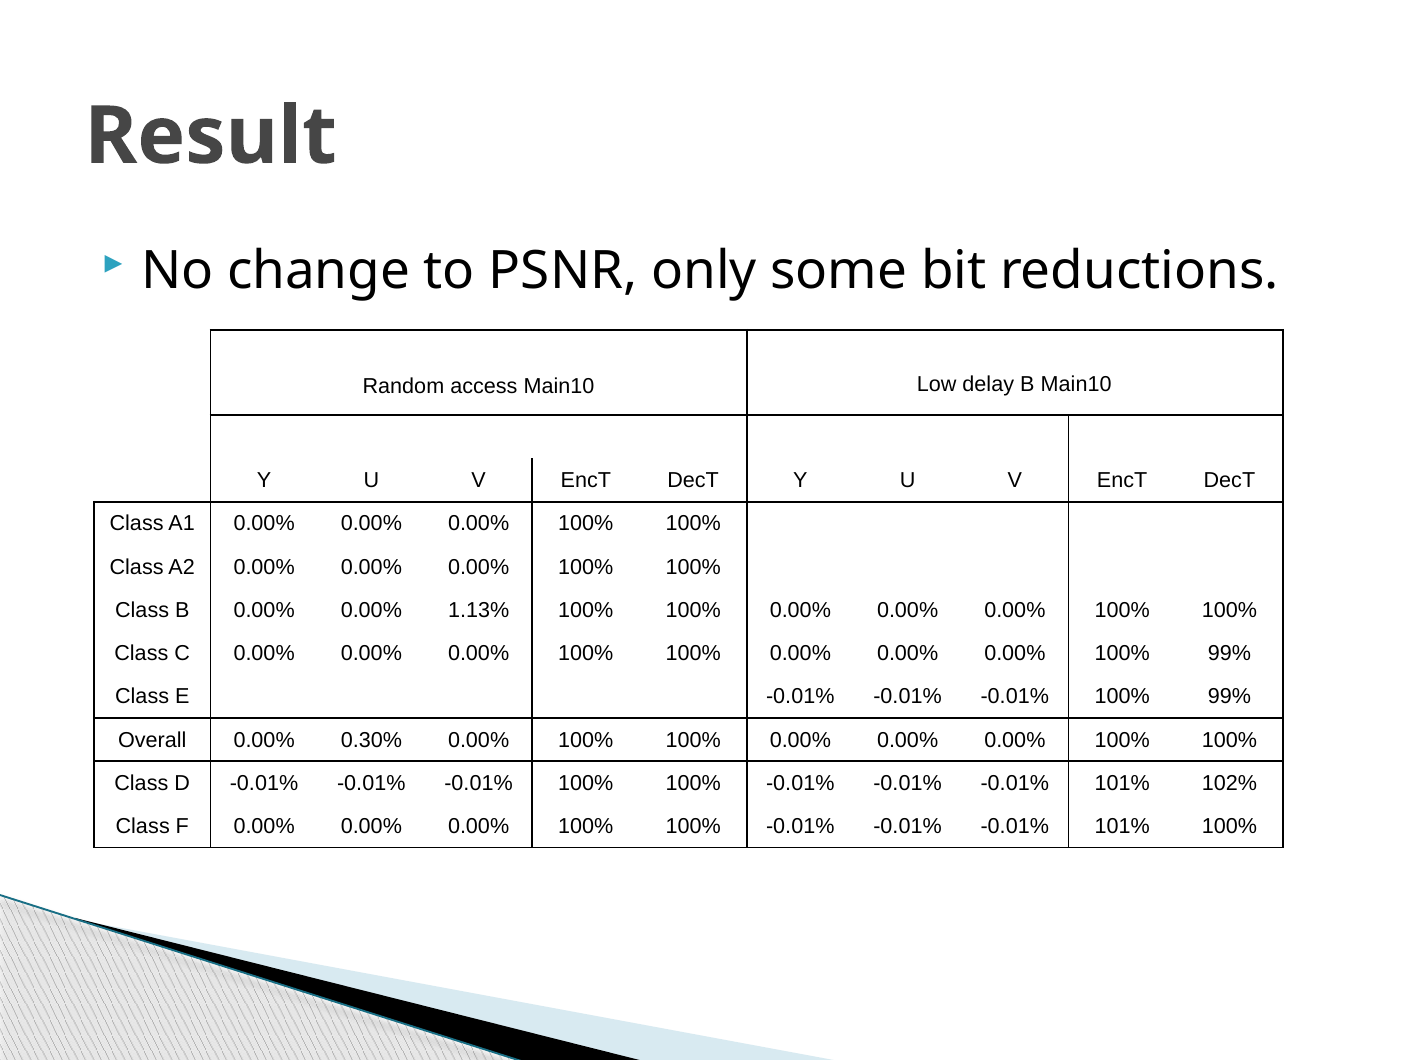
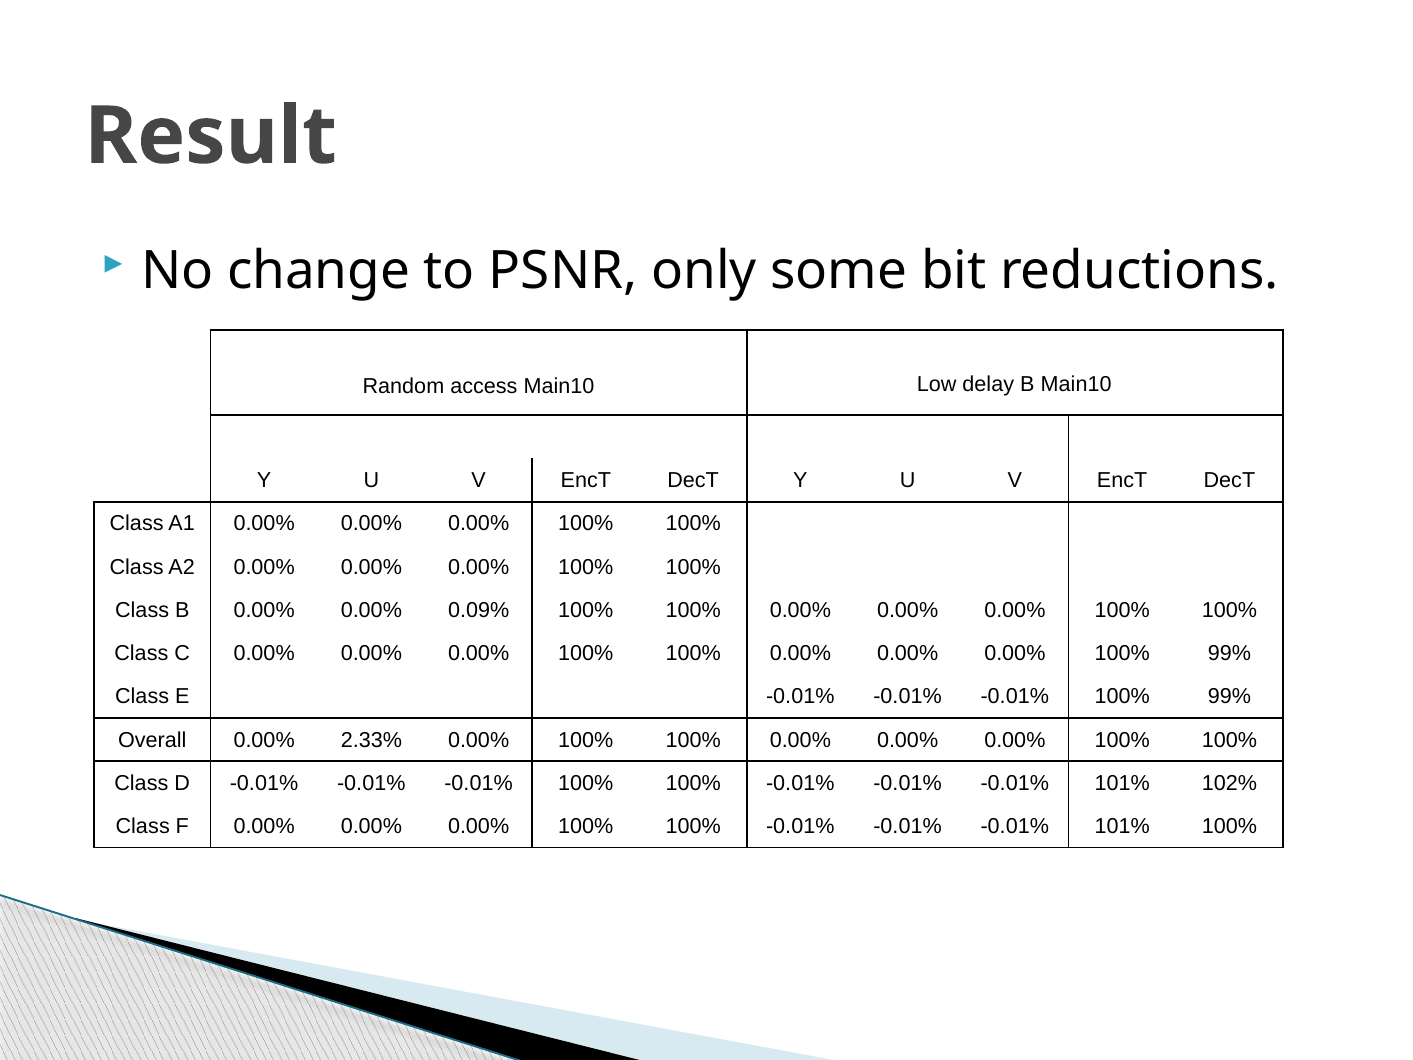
1.13%: 1.13% -> 0.09%
0.30%: 0.30% -> 2.33%
